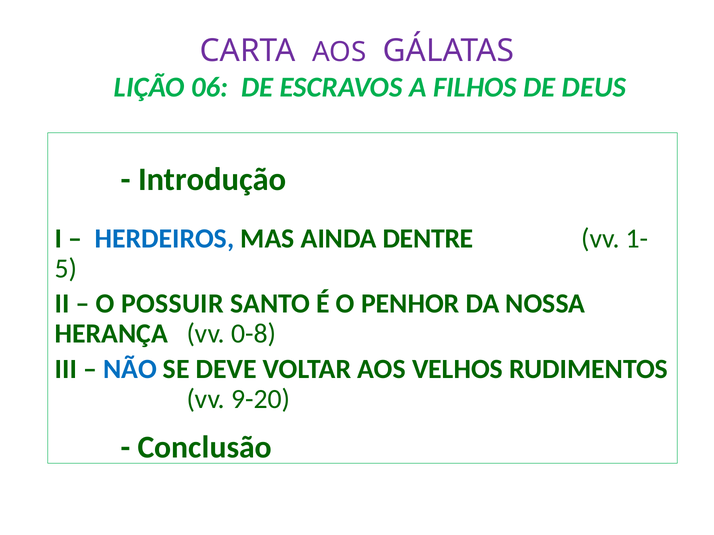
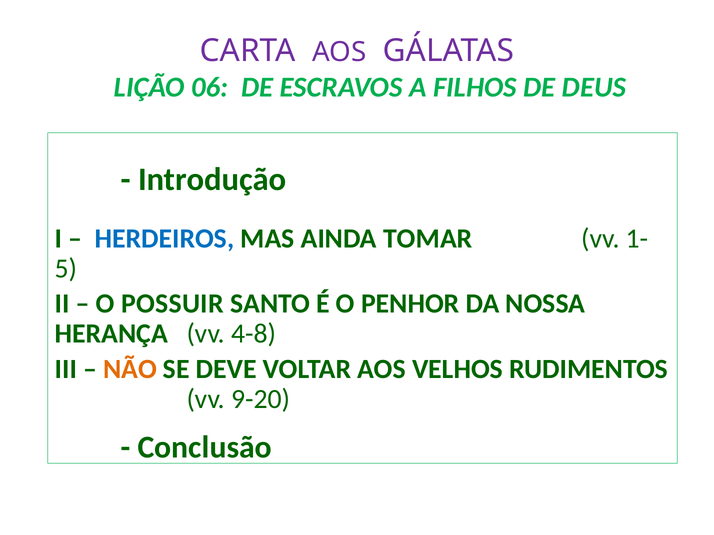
DENTRE: DENTRE -> TOMAR
0-8: 0-8 -> 4-8
NÃO colour: blue -> orange
